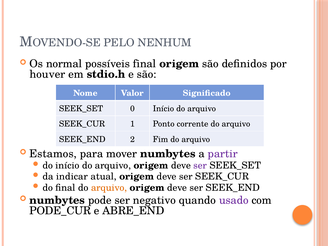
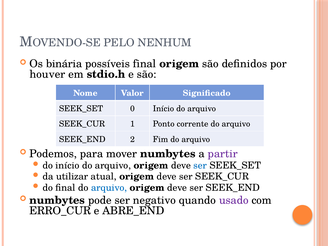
normal: normal -> binária
Estamos: Estamos -> Podemos
ser at (200, 165) colour: purple -> blue
indicar: indicar -> utilizar
arquivo at (109, 188) colour: orange -> blue
PODE_CUR: PODE_CUR -> ERRO_CUR
